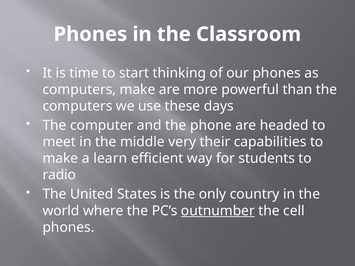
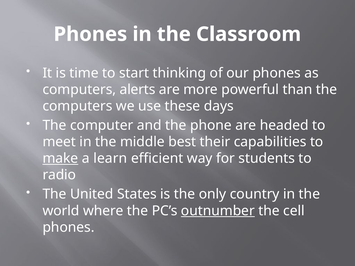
computers make: make -> alerts
very: very -> best
make at (60, 159) underline: none -> present
